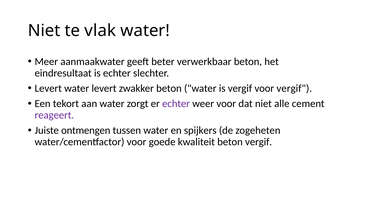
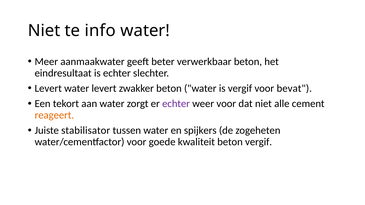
vlak: vlak -> info
voor vergif: vergif -> bevat
reageert colour: purple -> orange
ontmengen: ontmengen -> stabilisator
